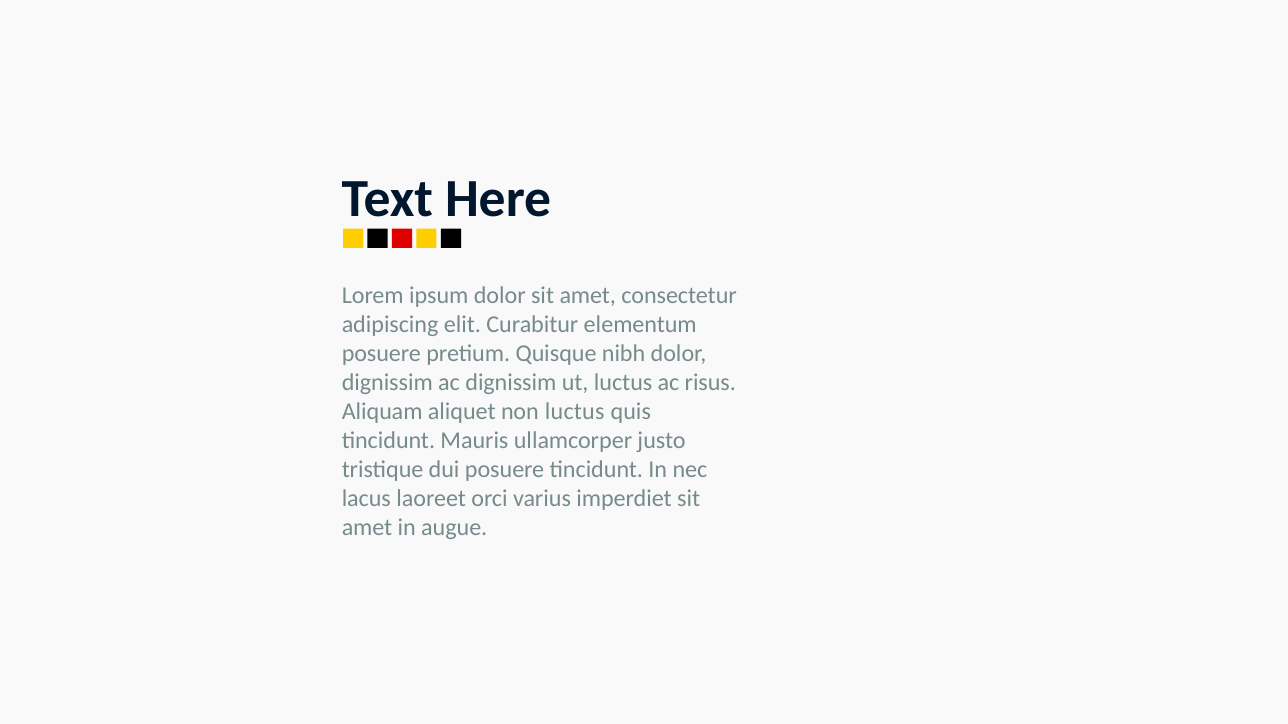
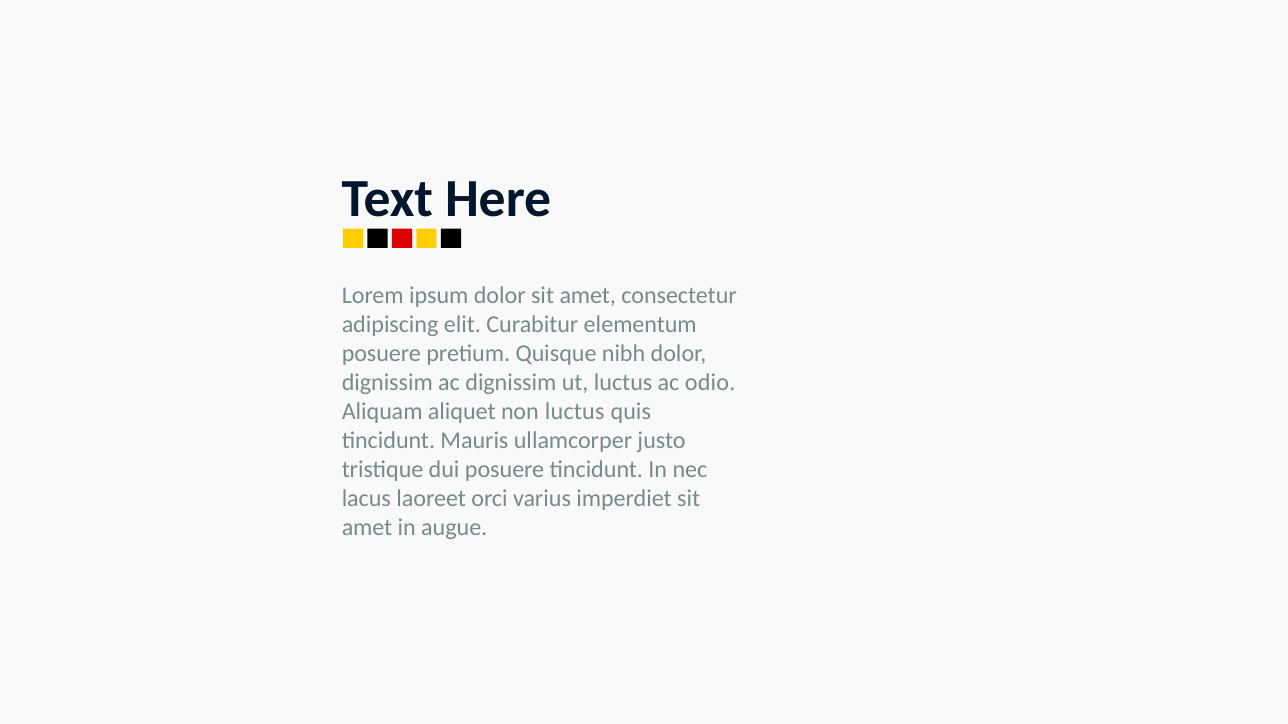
risus: risus -> odio
